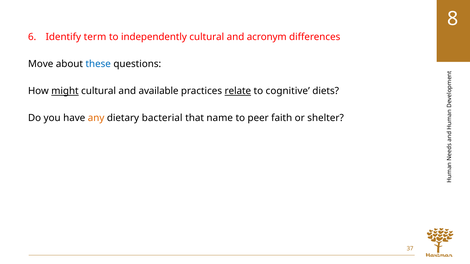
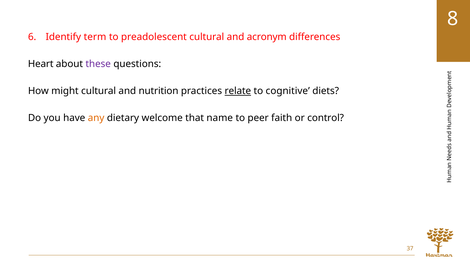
independently: independently -> preadolescent
Move: Move -> Heart
these colour: blue -> purple
might underline: present -> none
available: available -> nutrition
bacterial: bacterial -> welcome
shelter: shelter -> control
